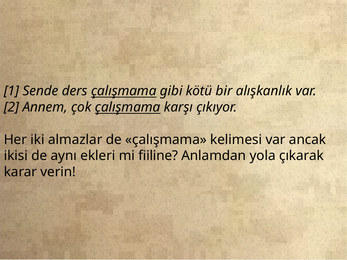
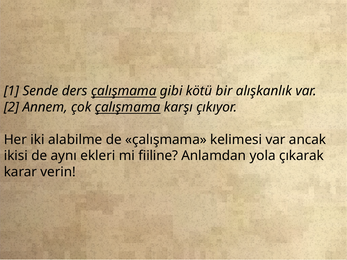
almazlar: almazlar -> alabilme
